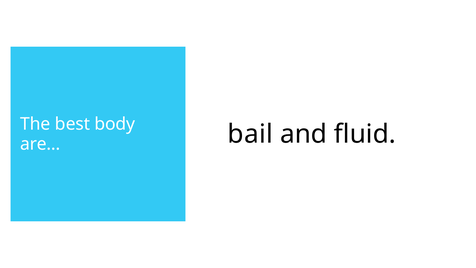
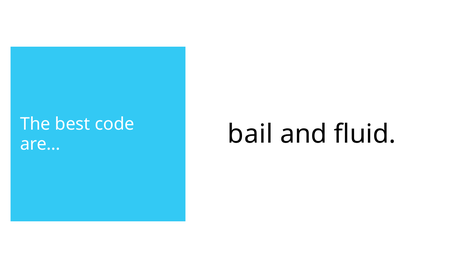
body: body -> code
